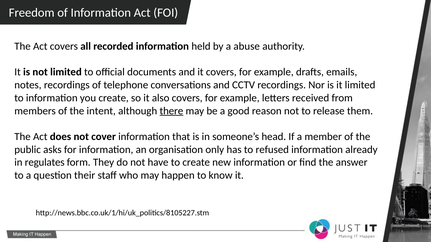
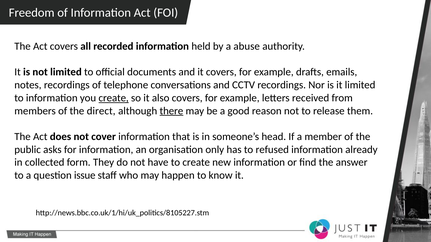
create at (114, 98) underline: none -> present
intent: intent -> direct
regulates: regulates -> collected
their: their -> issue
